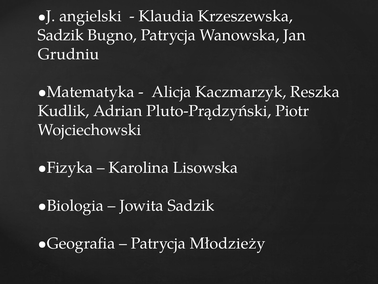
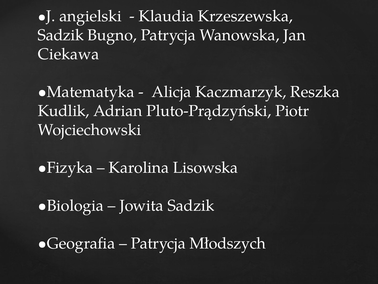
Grudniu: Grudniu -> Ciekawa
Młodzieży: Młodzieży -> Młodszych
